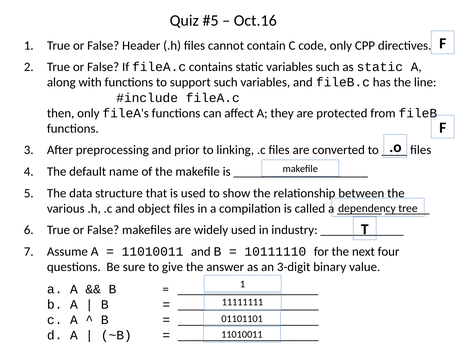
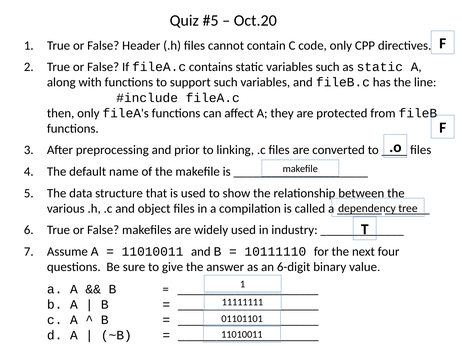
Oct.16: Oct.16 -> Oct.20
3-digit: 3-digit -> 6-digit
